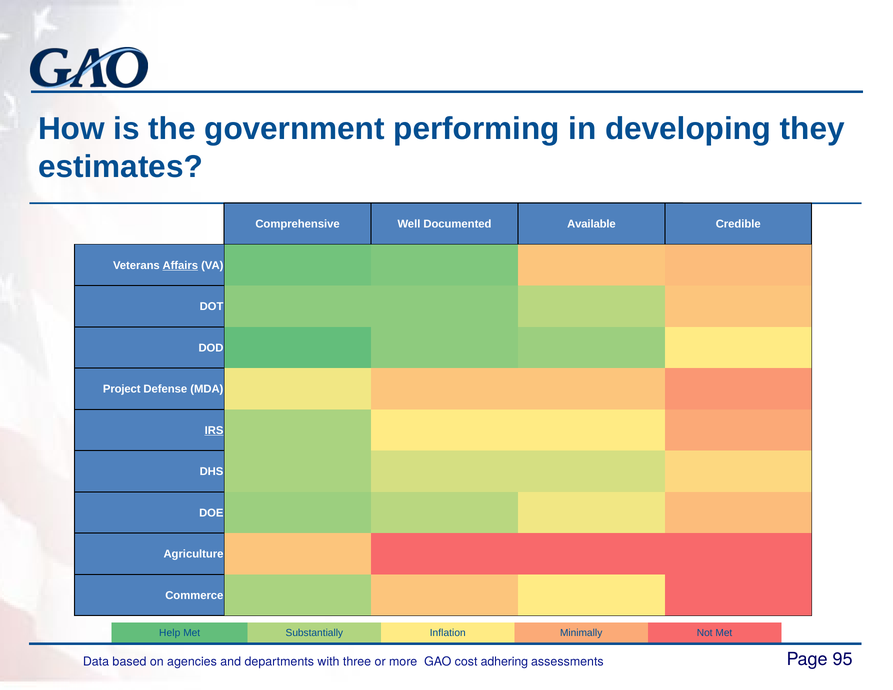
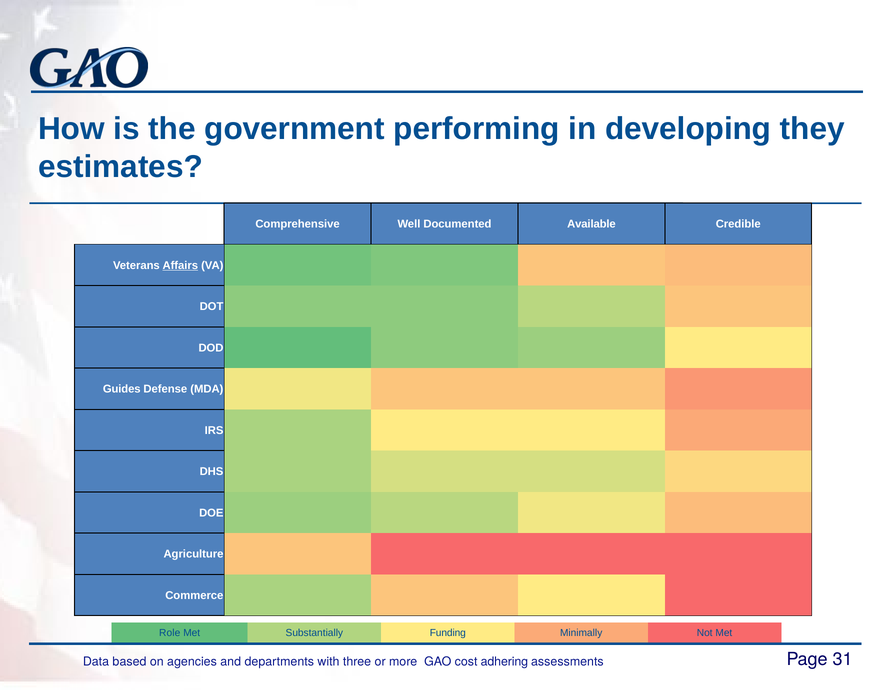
Project: Project -> Guides
IRS underline: present -> none
Help: Help -> Role
Inflation: Inflation -> Funding
95: 95 -> 31
